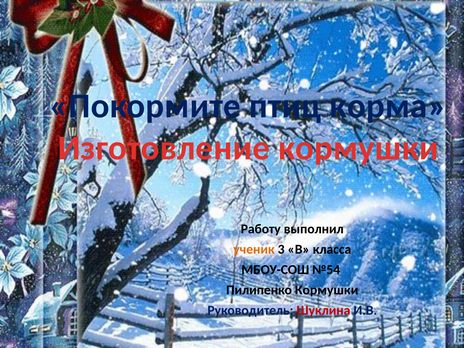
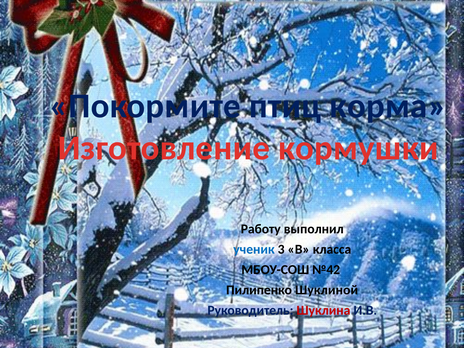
ученик colour: orange -> blue
№54: №54 -> №42
Пилипенко Кормушки: Кормушки -> Шуклиной
